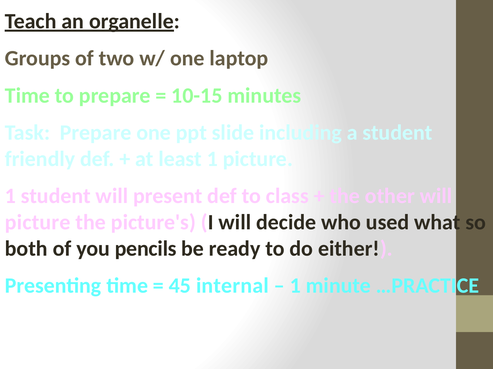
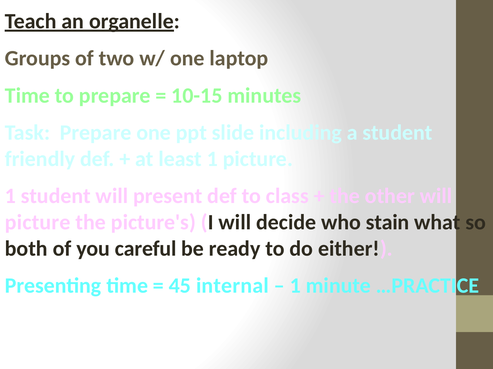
used: used -> stain
pencils: pencils -> careful
